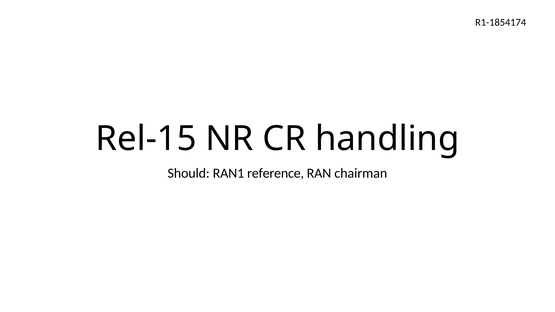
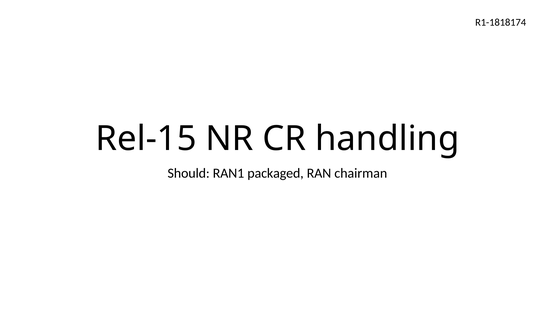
R1-1854174: R1-1854174 -> R1-1818174
reference: reference -> packaged
